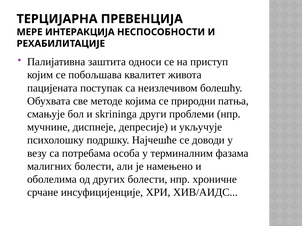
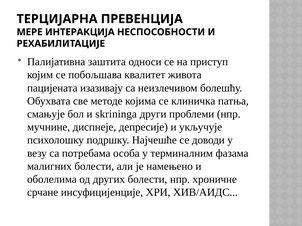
поступак: поступак -> изазивају
природни: природни -> клиничка
